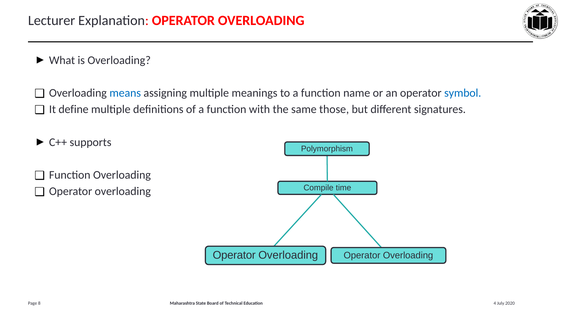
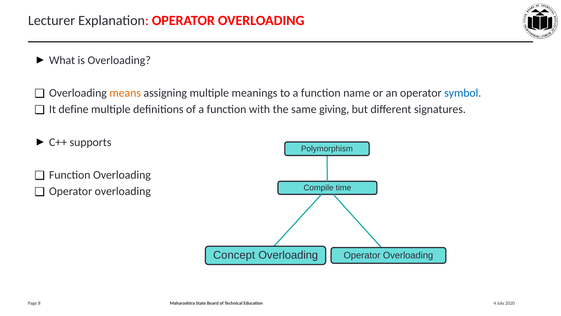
means colour: blue -> orange
those: those -> giving
Operator at (234, 255): Operator -> Concept
